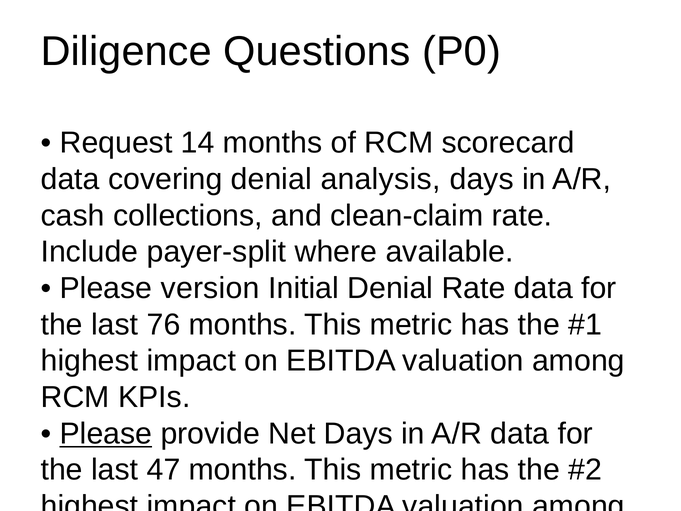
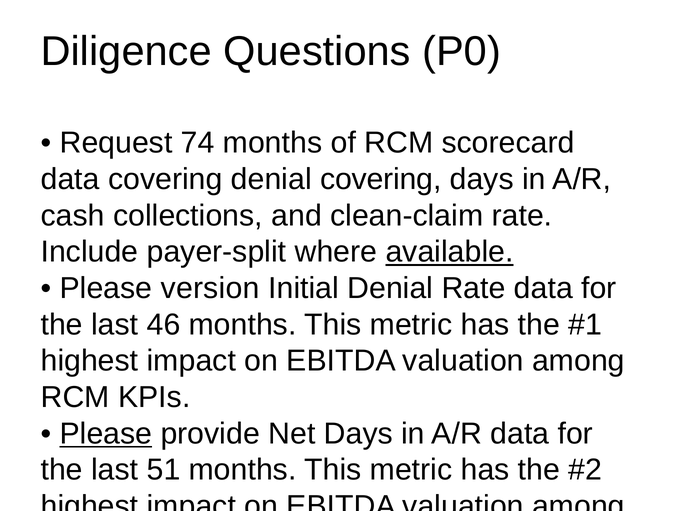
14: 14 -> 74
denial analysis: analysis -> covering
available underline: none -> present
76: 76 -> 46
47: 47 -> 51
